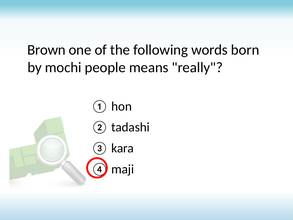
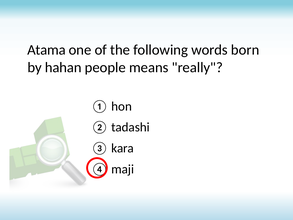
Brown: Brown -> Atama
mochi: mochi -> hahan
